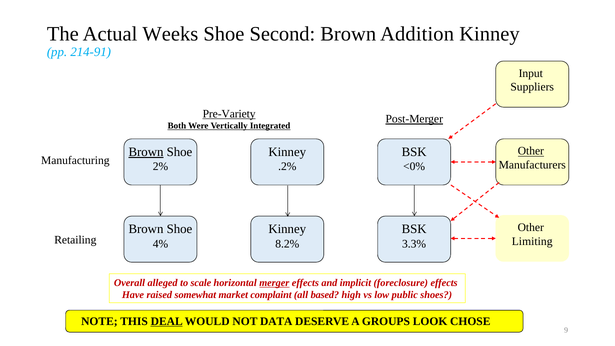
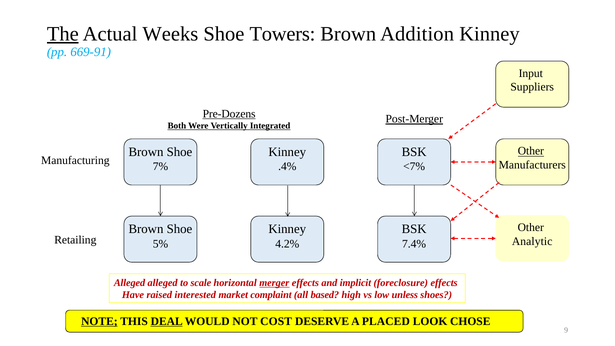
The underline: none -> present
Second: Second -> Towers
214-91: 214-91 -> 669-91
Pre-Variety: Pre-Variety -> Pre-Dozens
Brown at (146, 152) underline: present -> none
2%: 2% -> 7%
.2%: .2% -> .4%
<0%: <0% -> <7%
Limiting: Limiting -> Analytic
4%: 4% -> 5%
8.2%: 8.2% -> 4.2%
3.3%: 3.3% -> 7.4%
Overall at (129, 283): Overall -> Alleged
somewhat: somewhat -> interested
public: public -> unless
NOTE underline: none -> present
DATA: DATA -> COST
GROUPS: GROUPS -> PLACED
